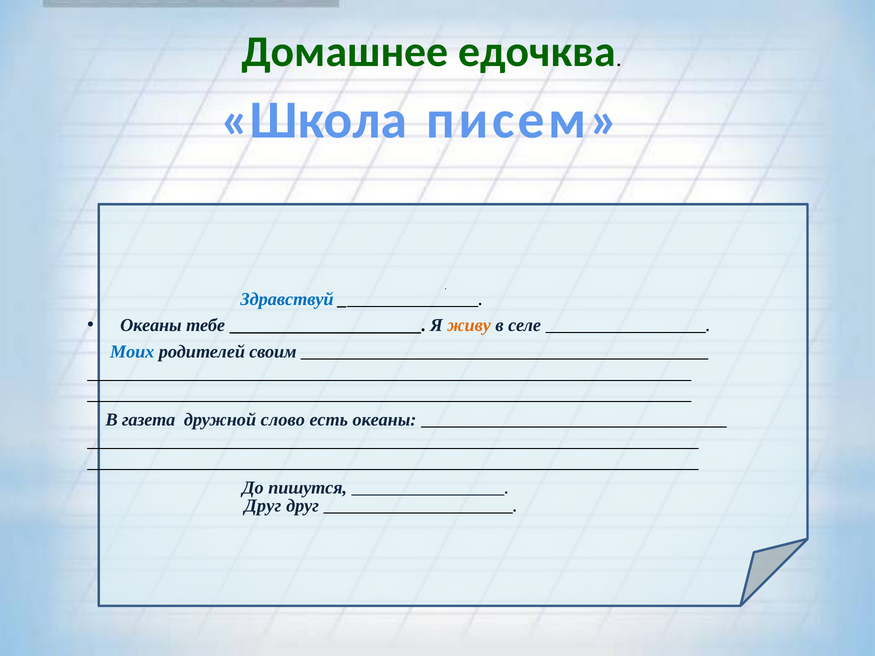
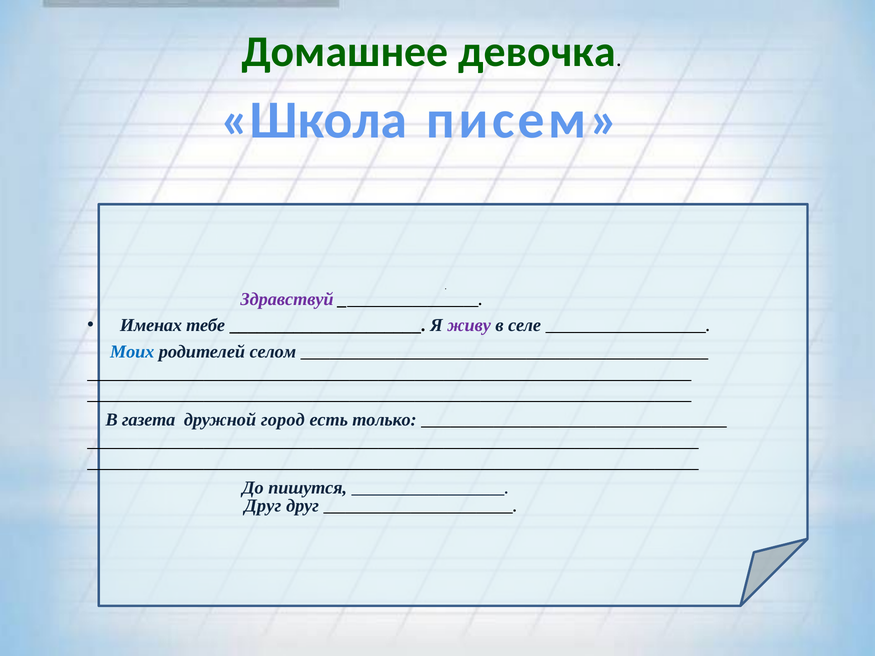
едочква: едочква -> девочка
Здравствуй colour: blue -> purple
Океаны at (151, 325): Океаны -> Именах
живу colour: orange -> purple
своим: своим -> селом
слово: слово -> город
есть океаны: океаны -> только
